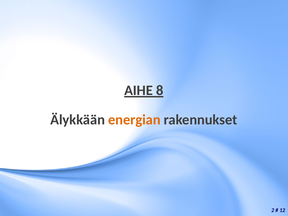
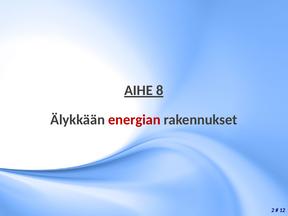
energian colour: orange -> red
